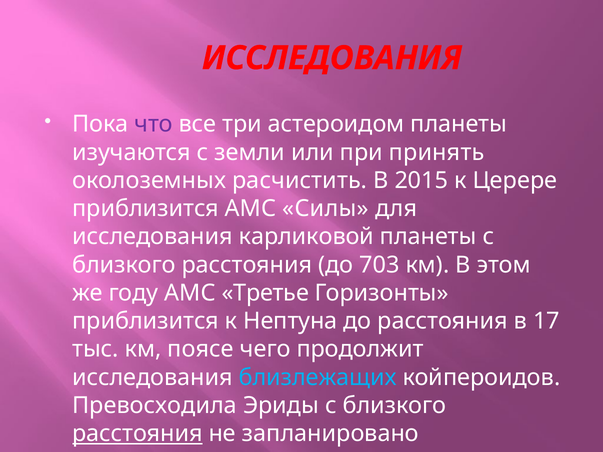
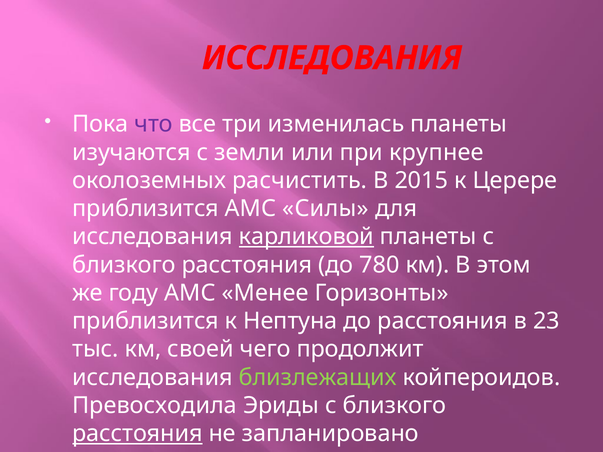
астероидом: астероидом -> изменилась
принять: принять -> крупнее
карликовой underline: none -> present
703: 703 -> 780
Третье: Третье -> Менее
17: 17 -> 23
поясе: поясе -> своей
близлежащих colour: light blue -> light green
